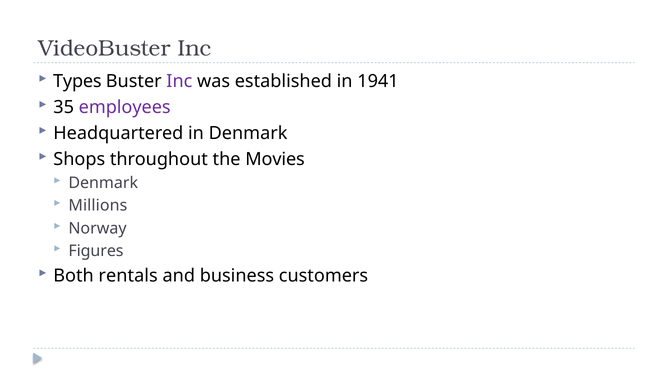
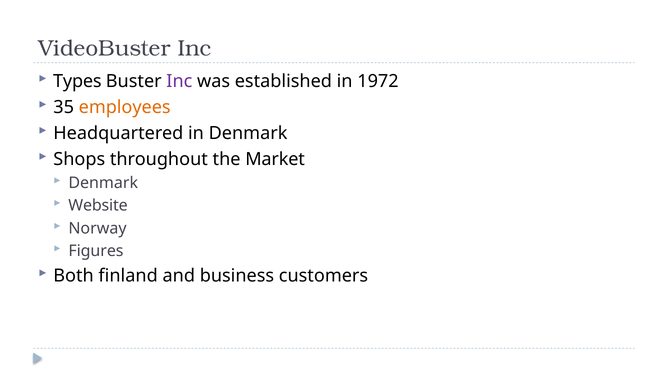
1941: 1941 -> 1972
employees colour: purple -> orange
Movies: Movies -> Market
Millions: Millions -> Website
rentals: rentals -> finland
